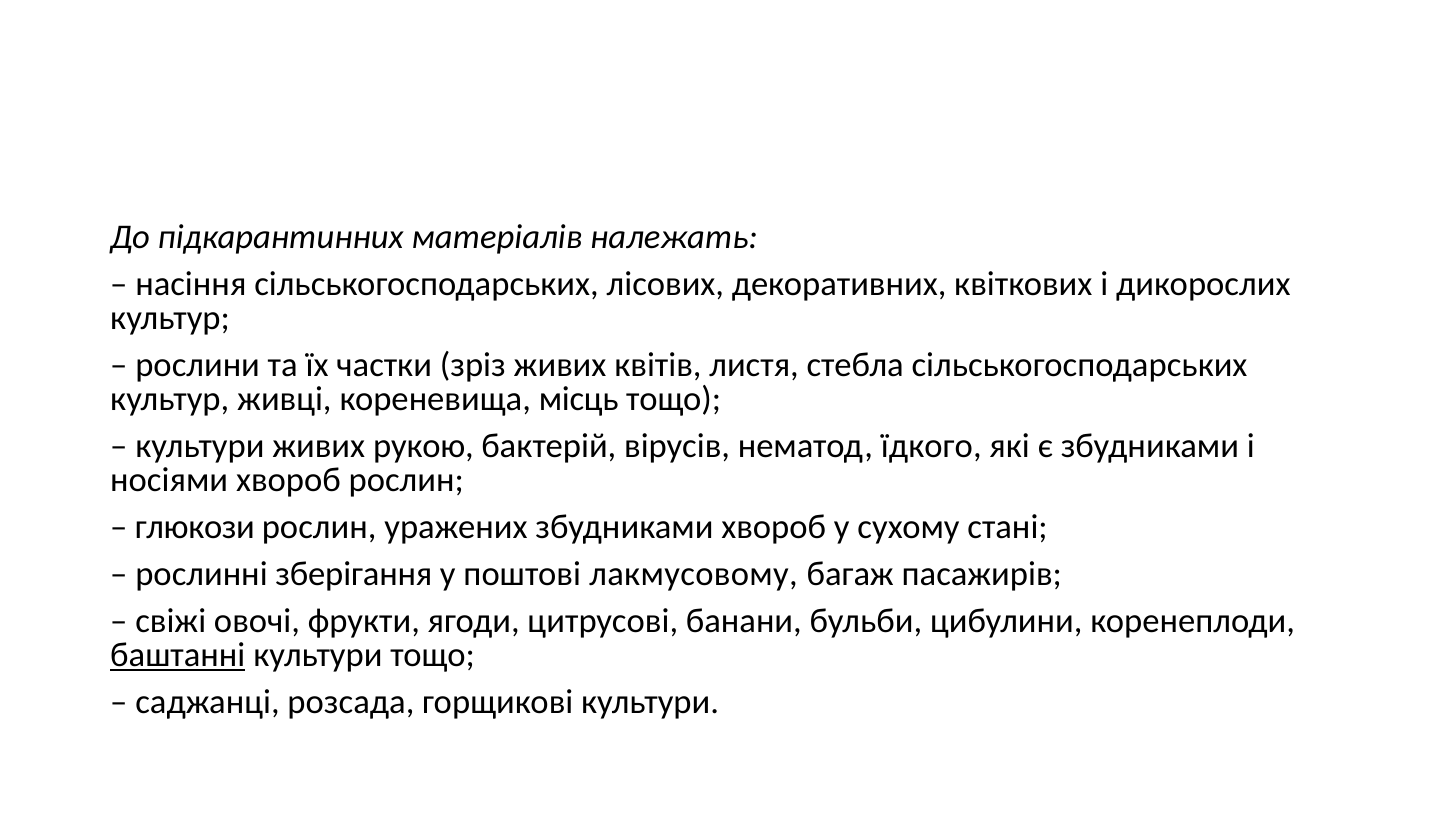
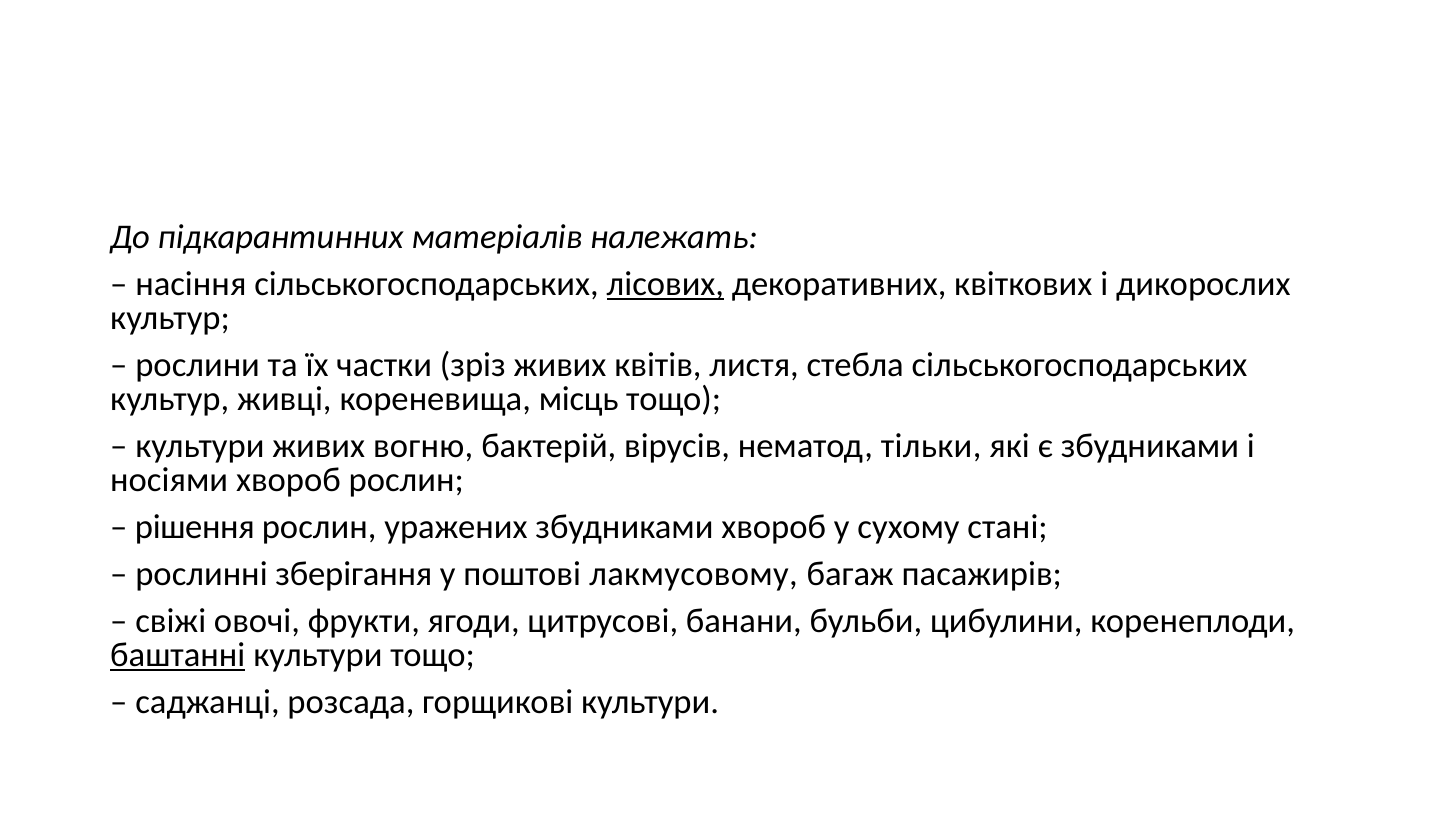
лісових underline: none -> present
рукою: рукою -> вогню
їдкого: їдкого -> тільки
глюкози: глюкози -> рішення
